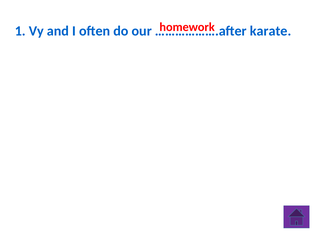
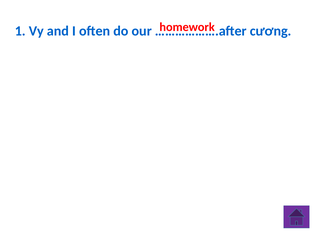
karate: karate -> cương
